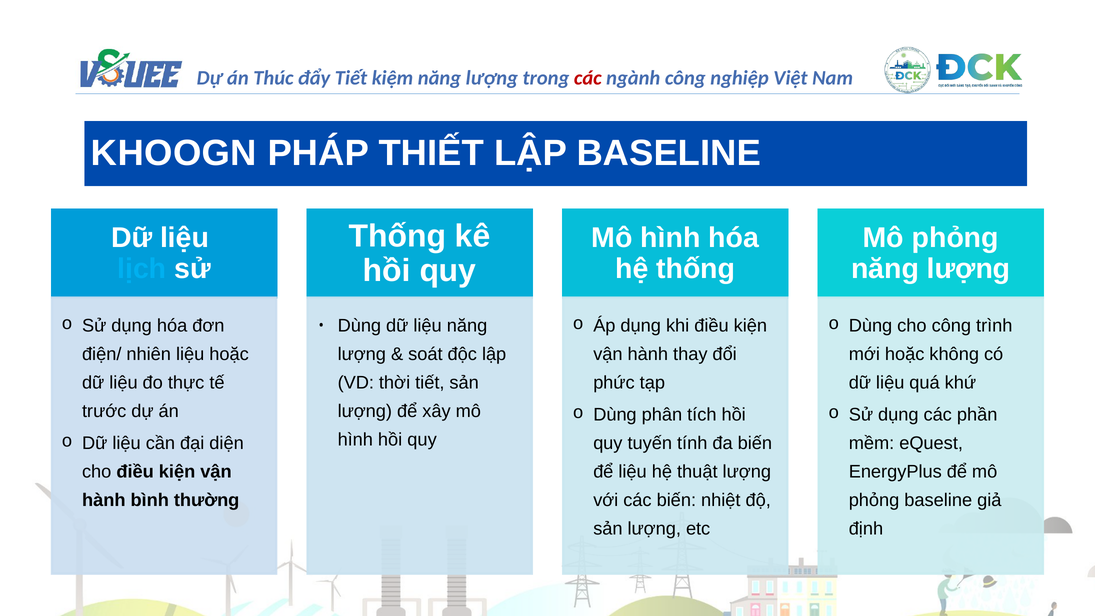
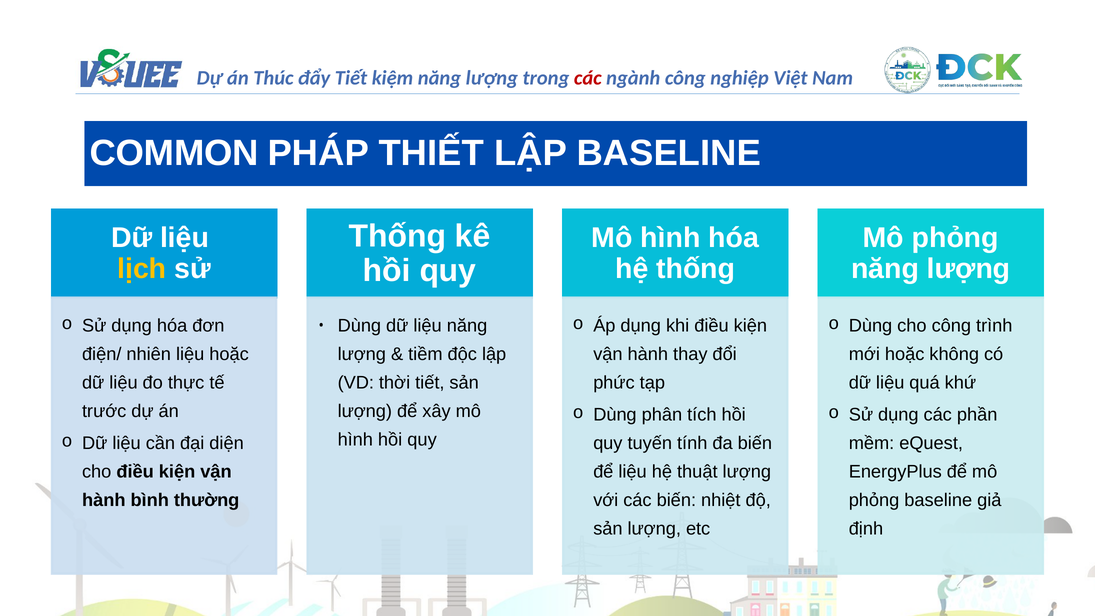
KHOOGN: KHOOGN -> COMMON
lịch colour: light blue -> yellow
soát: soát -> tiềm
